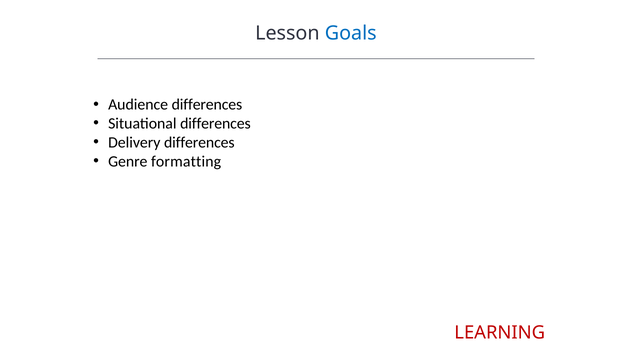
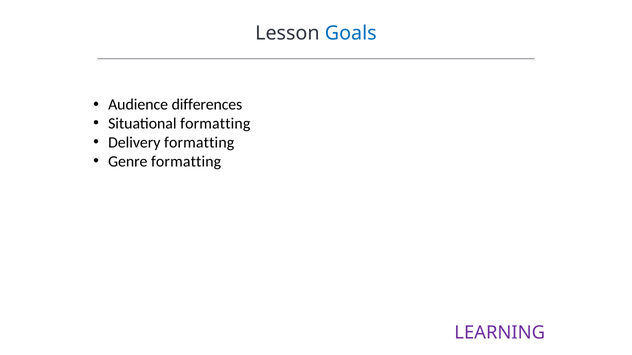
Situational differences: differences -> formatting
Delivery differences: differences -> formatting
LEARNING colour: red -> purple
